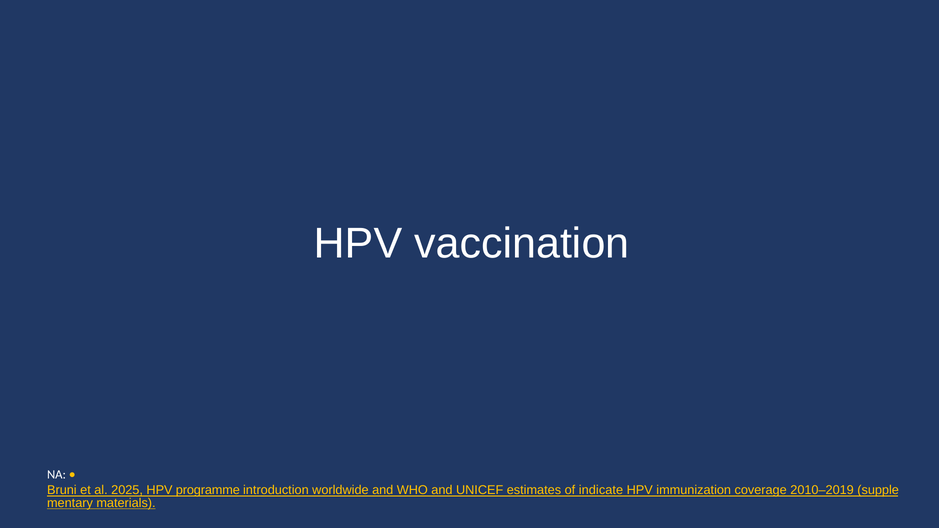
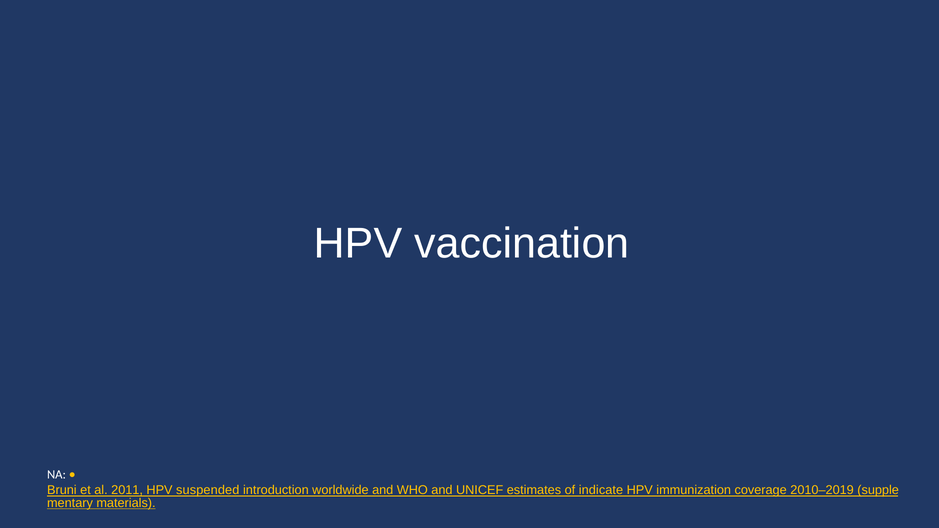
2025: 2025 -> 2011
programme: programme -> suspended
